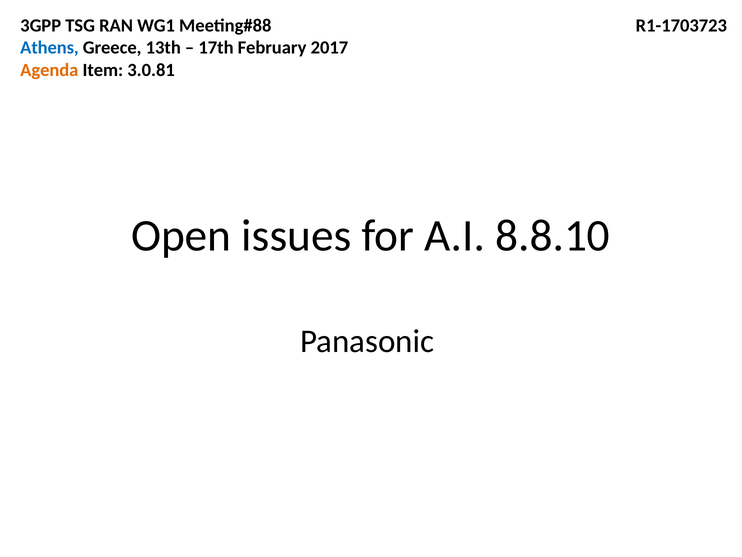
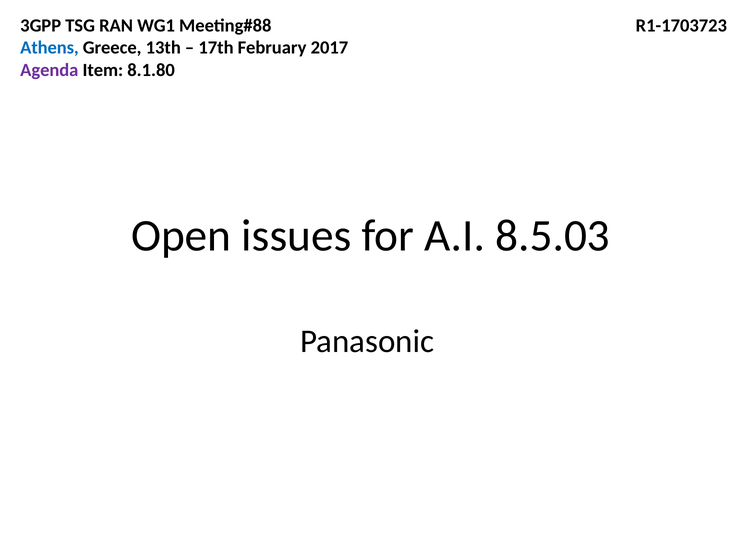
Agenda colour: orange -> purple
3.0.81: 3.0.81 -> 8.1.80
8.8.10: 8.8.10 -> 8.5.03
